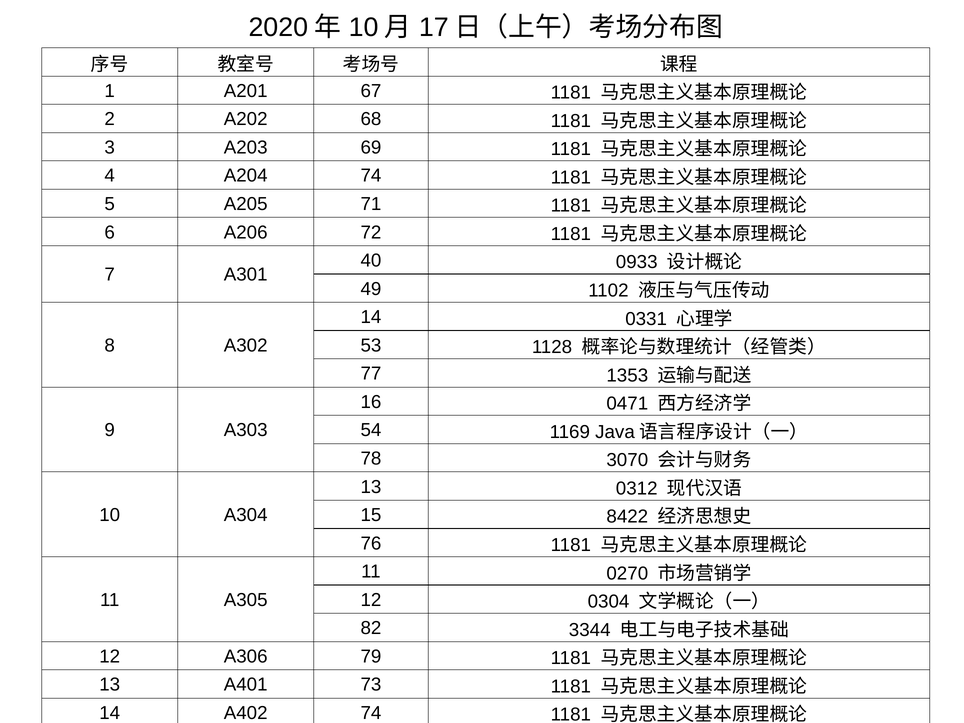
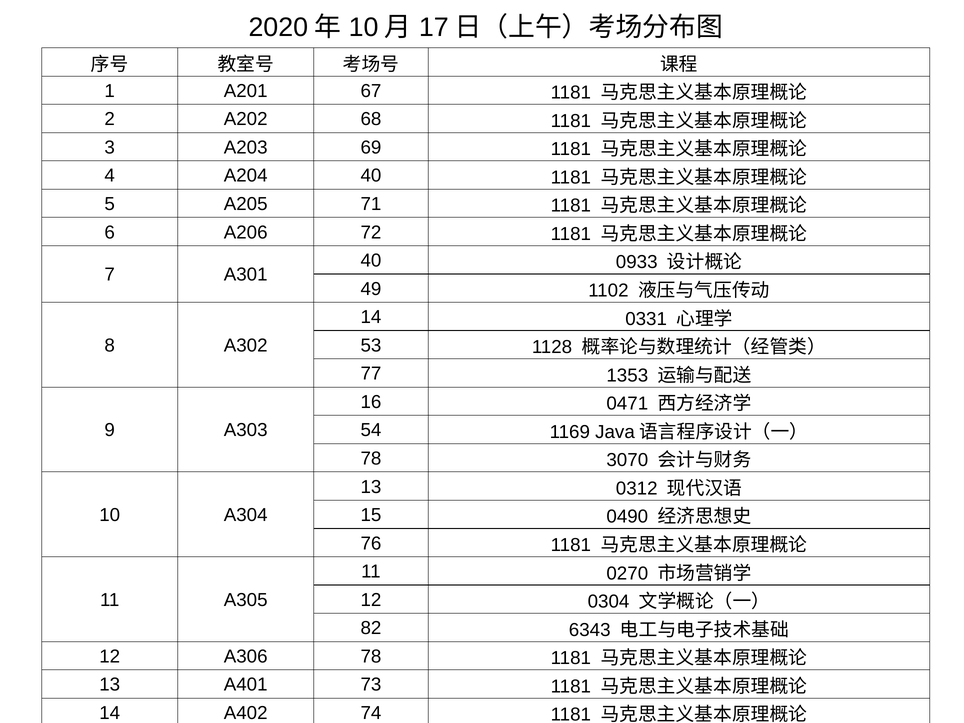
A204 74: 74 -> 40
8422: 8422 -> 0490
3344: 3344 -> 6343
A306 79: 79 -> 78
